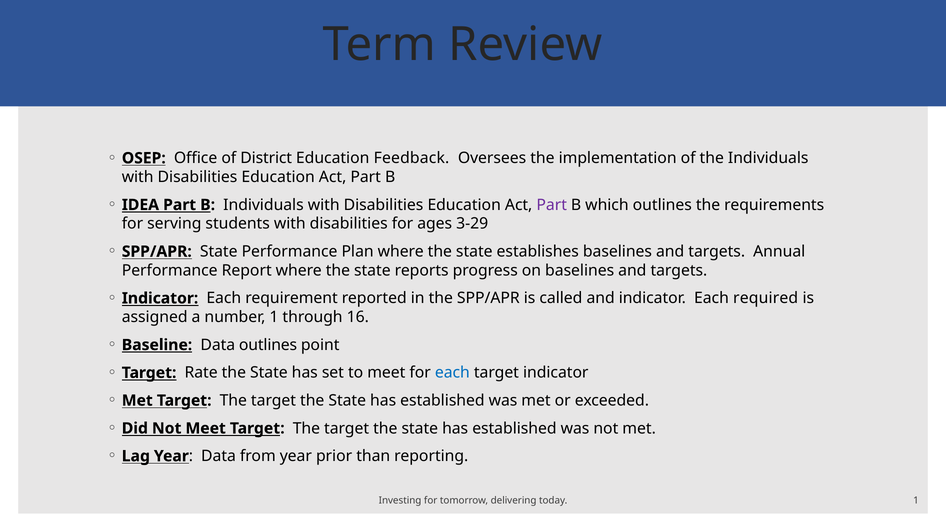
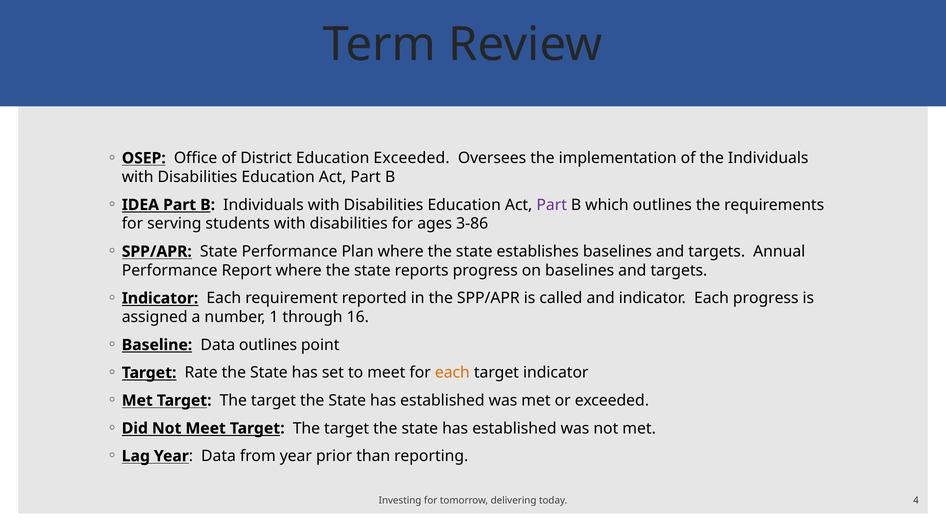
Education Feedback: Feedback -> Exceeded
3-29: 3-29 -> 3-86
Each required: required -> progress
each at (452, 373) colour: blue -> orange
today 1: 1 -> 4
